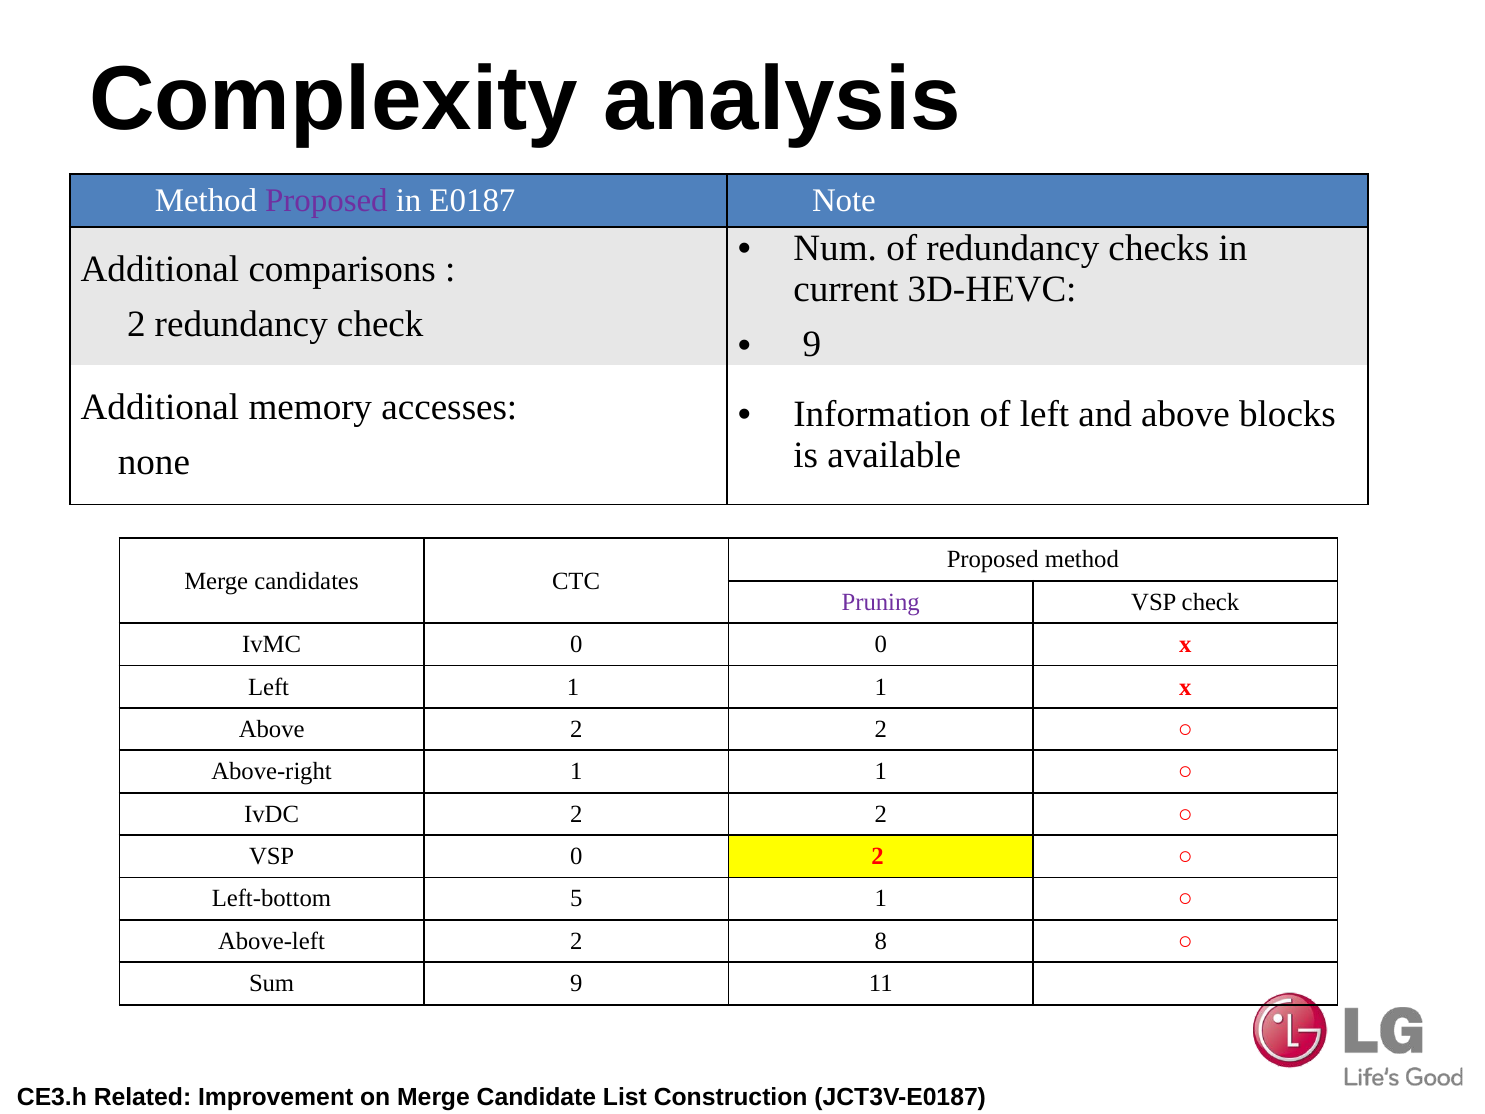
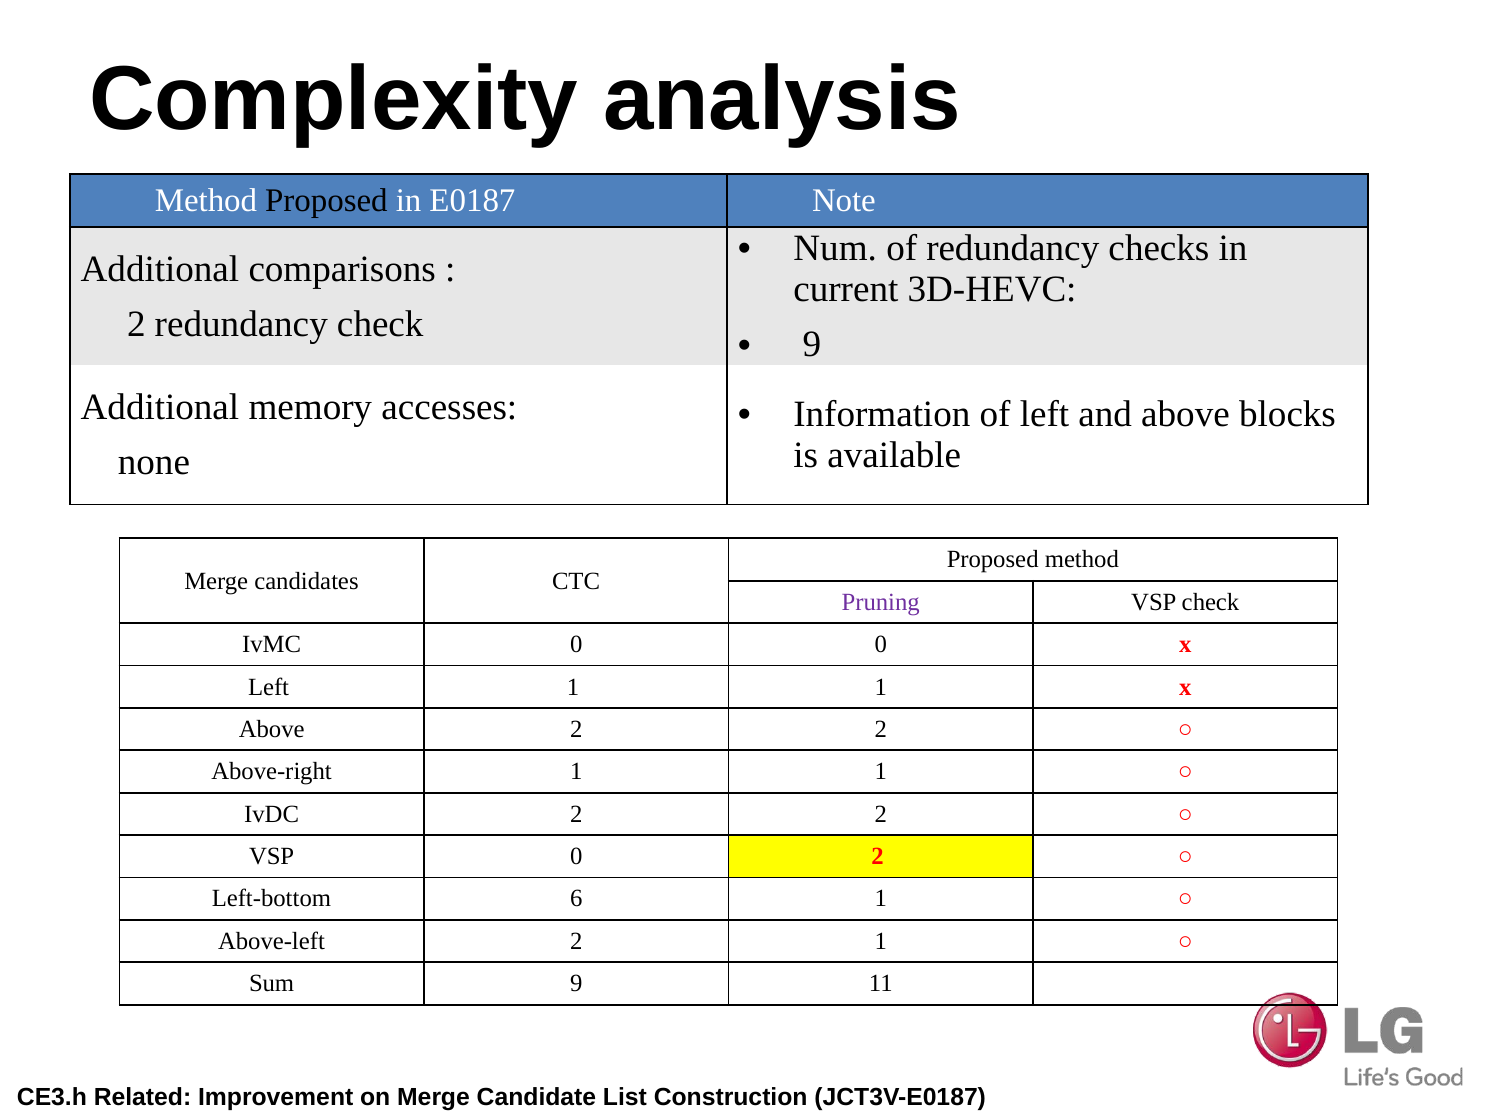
Proposed at (326, 201) colour: purple -> black
5: 5 -> 6
2 8: 8 -> 1
